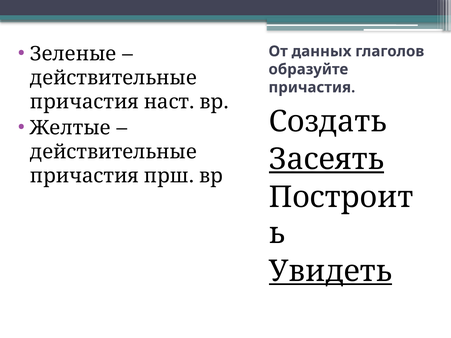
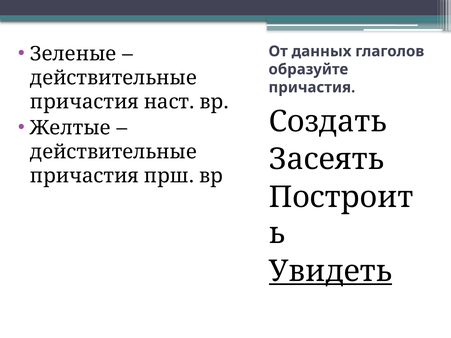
Засеять underline: present -> none
